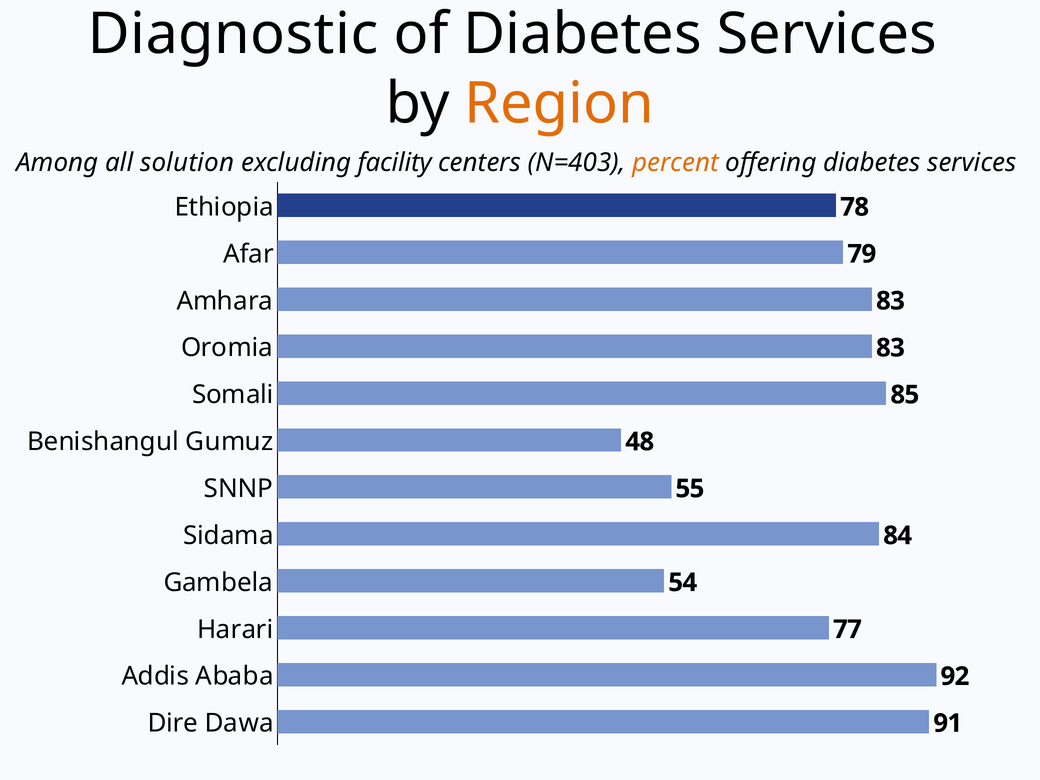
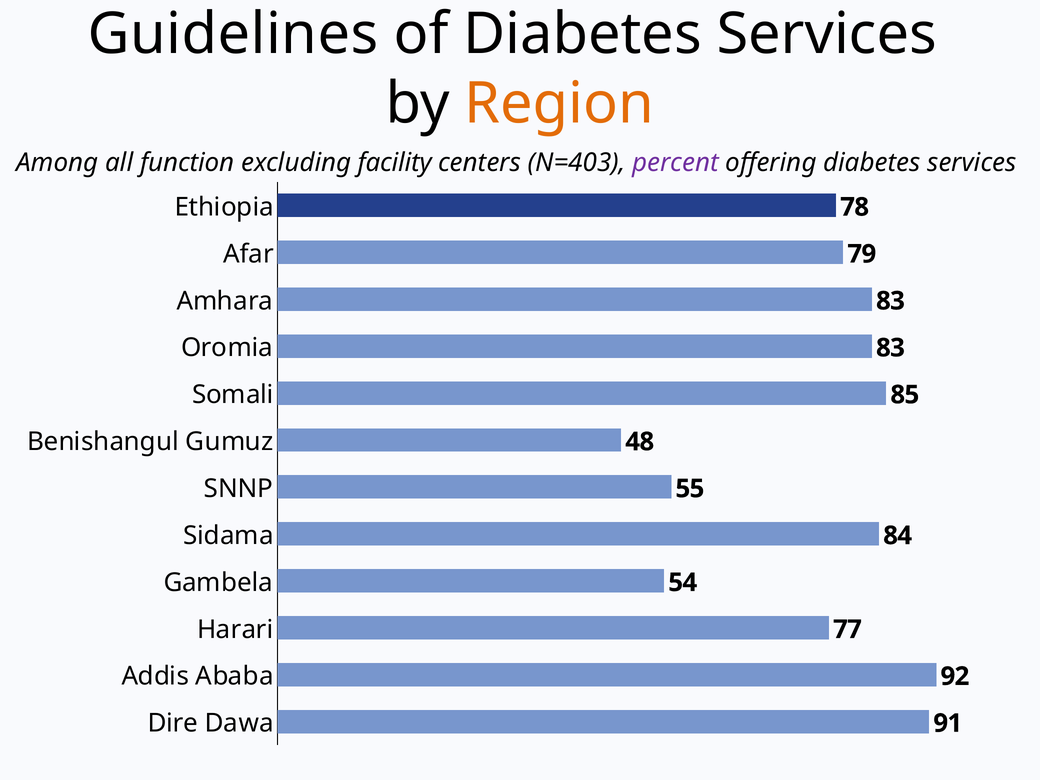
Diagnostic: Diagnostic -> Guidelines
solution: solution -> function
percent colour: orange -> purple
